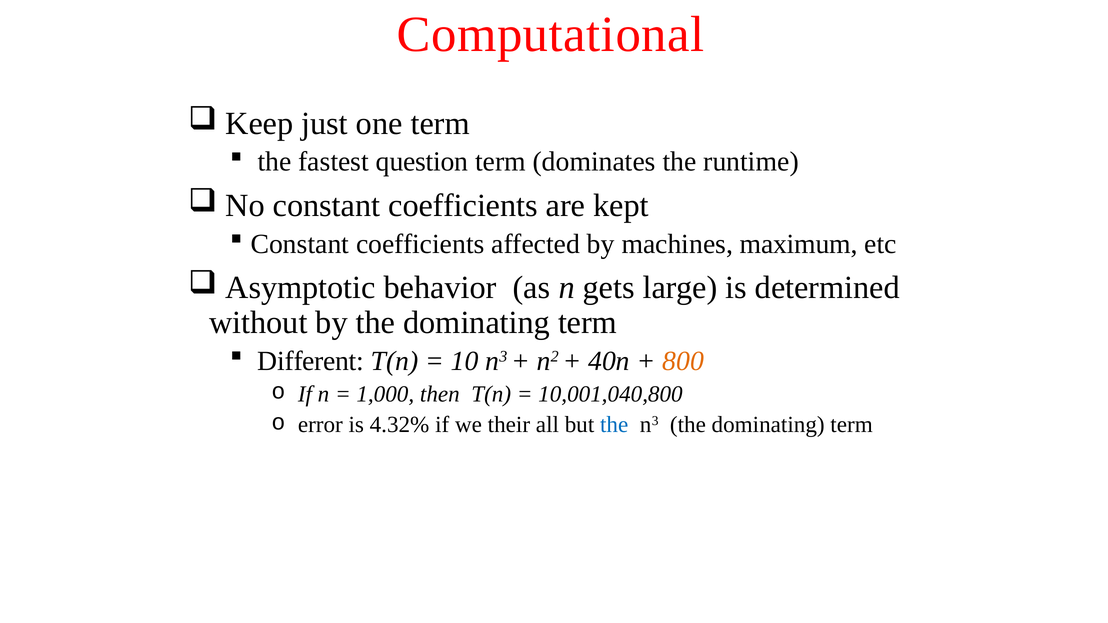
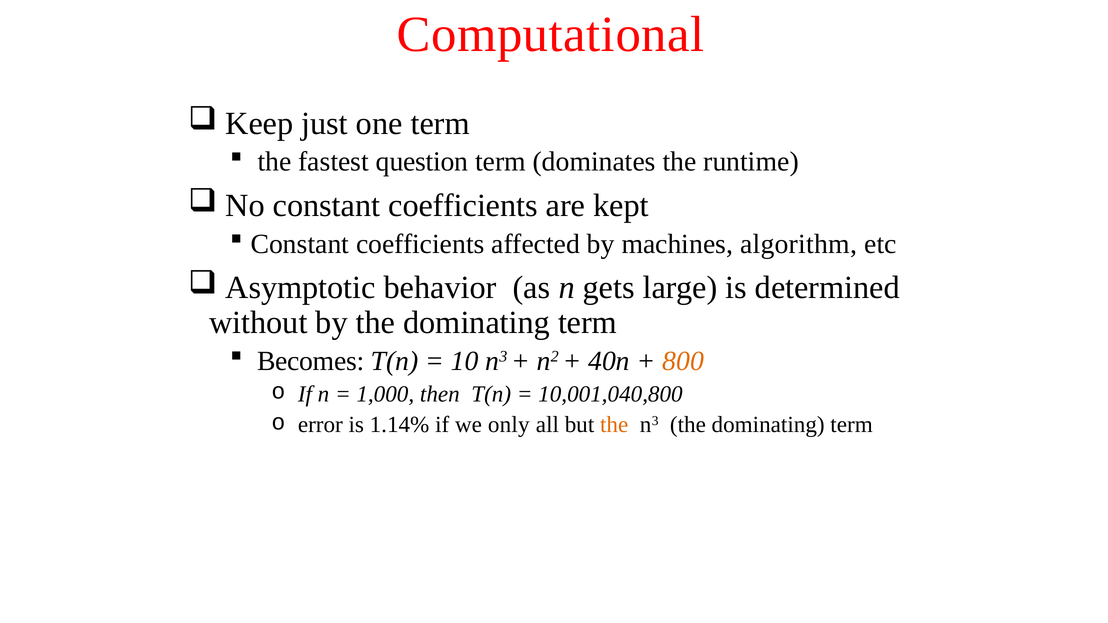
maximum: maximum -> algorithm
Different: Different -> Becomes
4.32%: 4.32% -> 1.14%
their: their -> only
the at (614, 425) colour: blue -> orange
